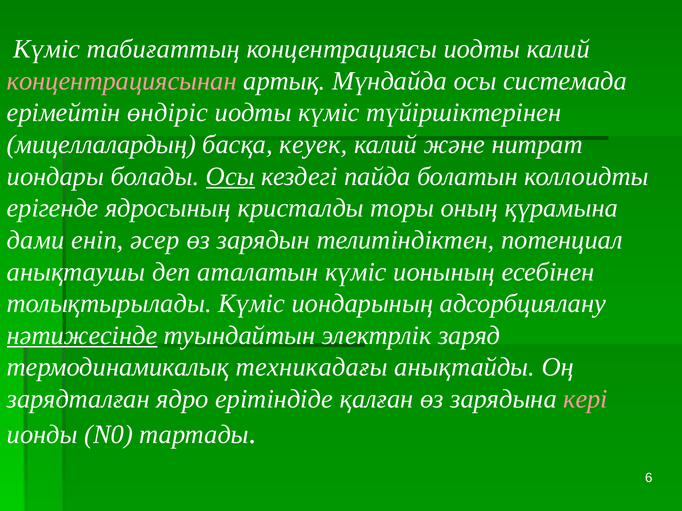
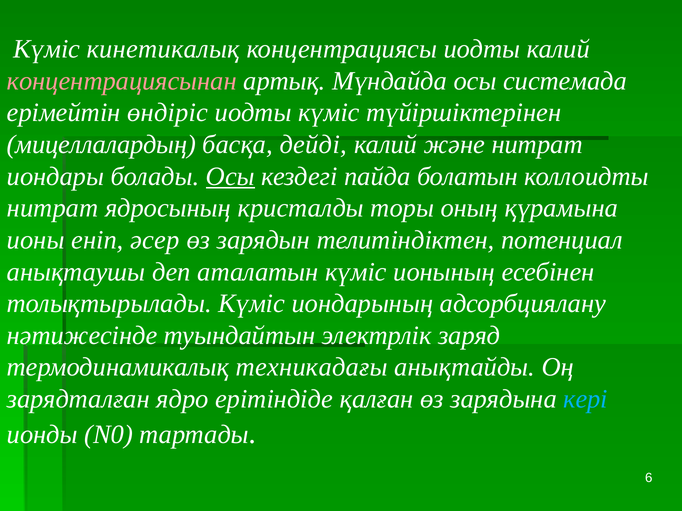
табиғаттың: табиғаттың -> кинетикалық
кеуек: кеуек -> дейді
ерігенде at (53, 208): ерігенде -> нитрат
дами: дами -> ионы
нәтижесінде underline: present -> none
кері colour: pink -> light blue
